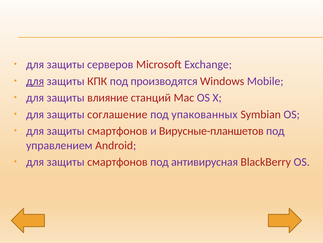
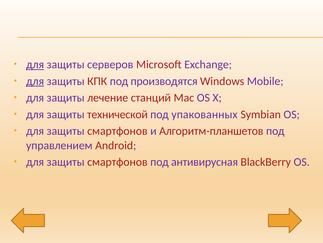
для at (35, 64) underline: none -> present
влияние: влияние -> лечение
соглашение: соглашение -> технической
Вирусные-планшетов: Вирусные-планшетов -> Алгоритм-планшетов
